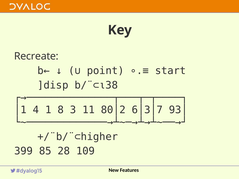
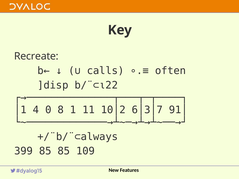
point: point -> calls
start: start -> often
b/¨⊂⍳38: b/¨⊂⍳38 -> b/¨⊂⍳22
1: 1 -> 0
3: 3 -> 1
80│2: 80│2 -> 10│2
93│: 93│ -> 91│
+/¨b/¨⊂higher: +/¨b/¨⊂higher -> +/¨b/¨⊂always
85 28: 28 -> 85
